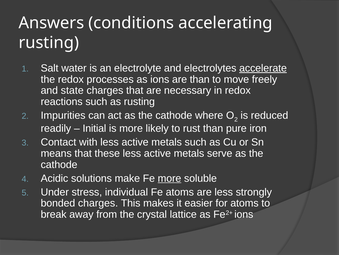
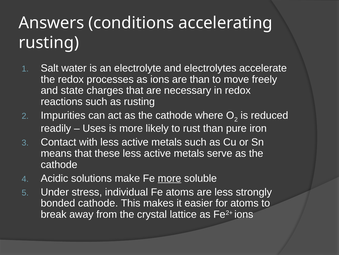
accelerate underline: present -> none
Initial: Initial -> Uses
bonded charges: charges -> cathode
